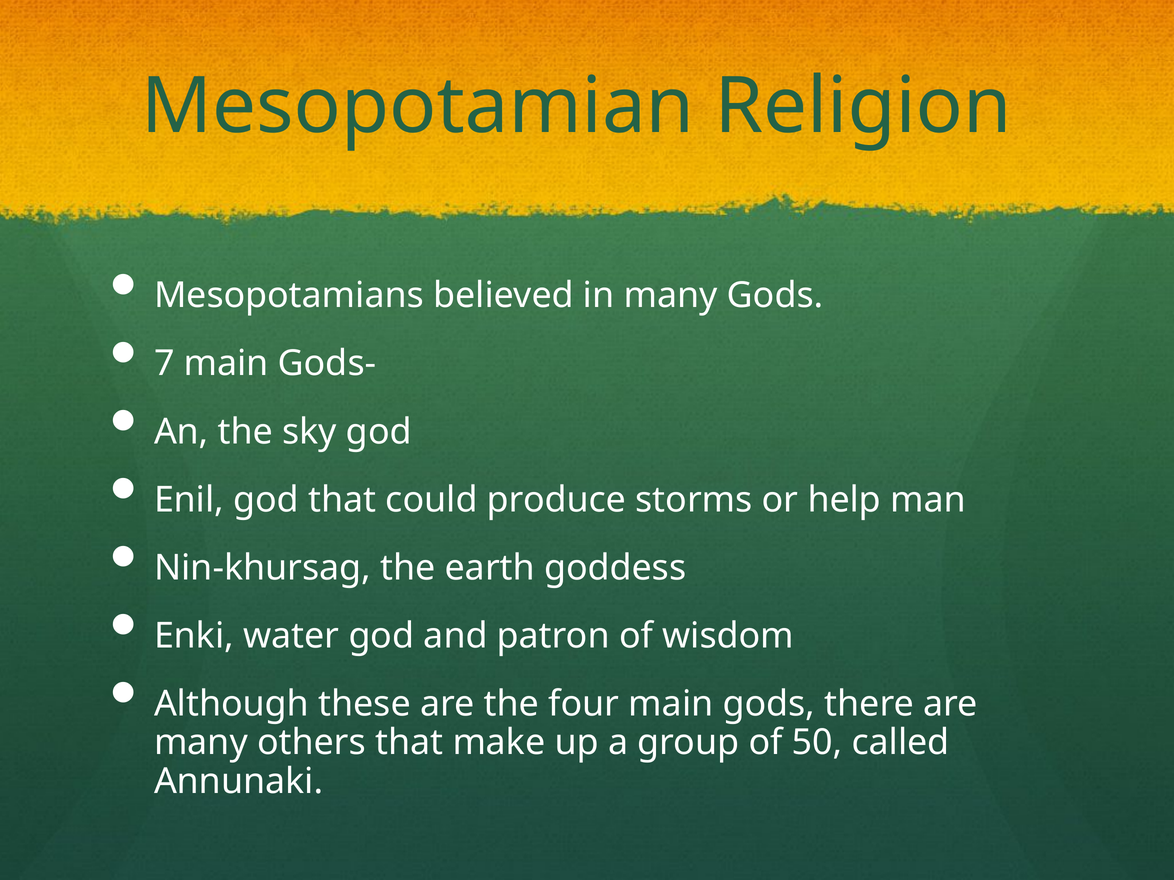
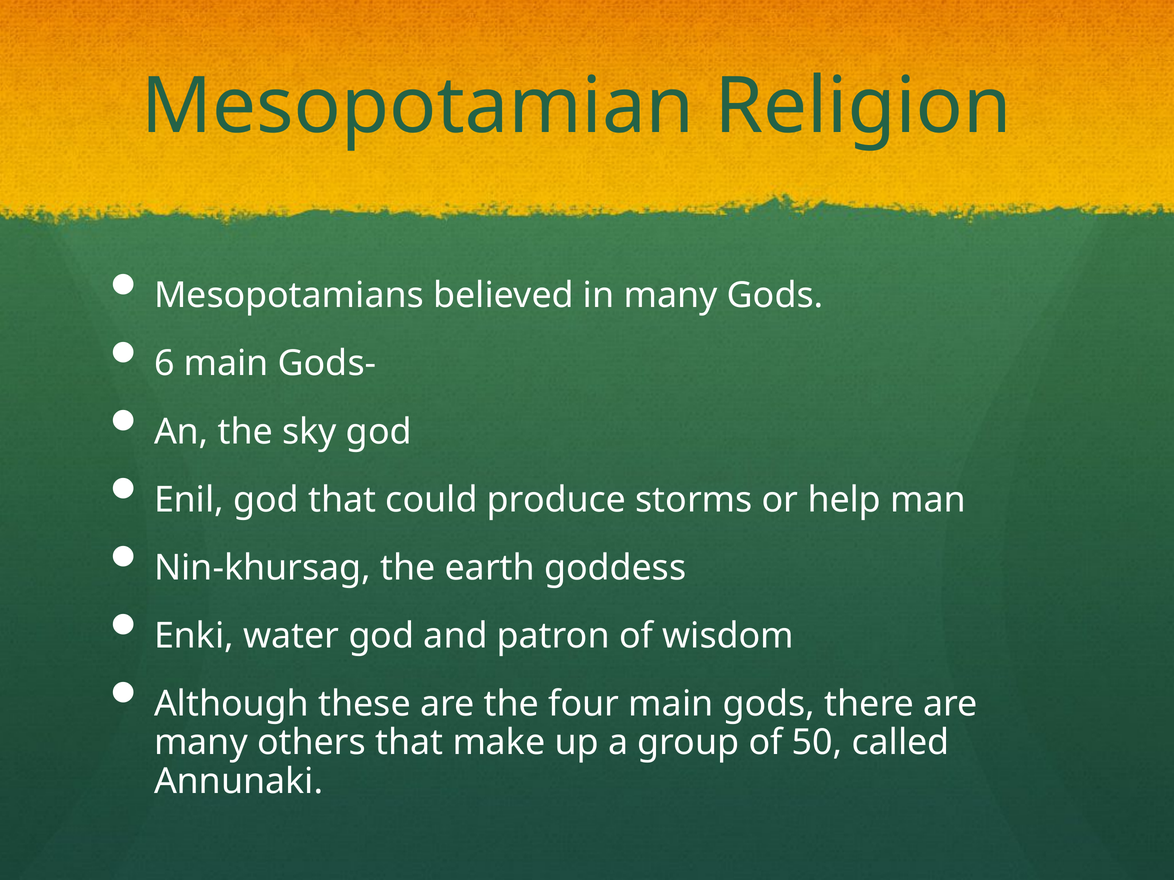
7: 7 -> 6
